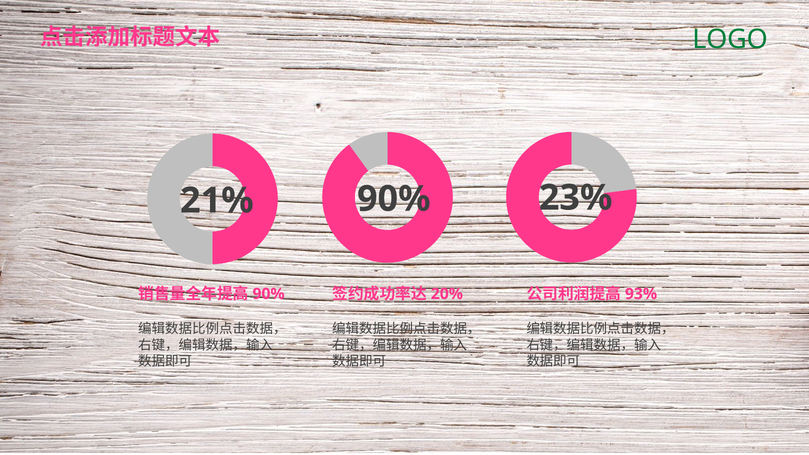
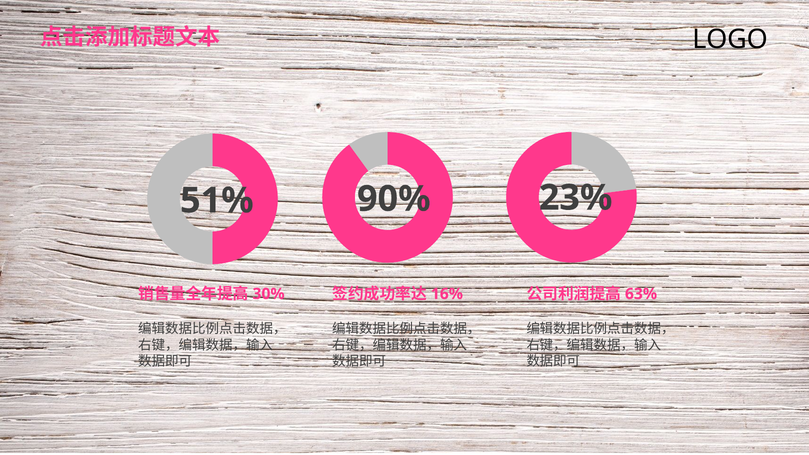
LOGO colour: green -> black
21%: 21% -> 51%
90% at (269, 294): 90% -> 30%
20%: 20% -> 16%
93%: 93% -> 63%
